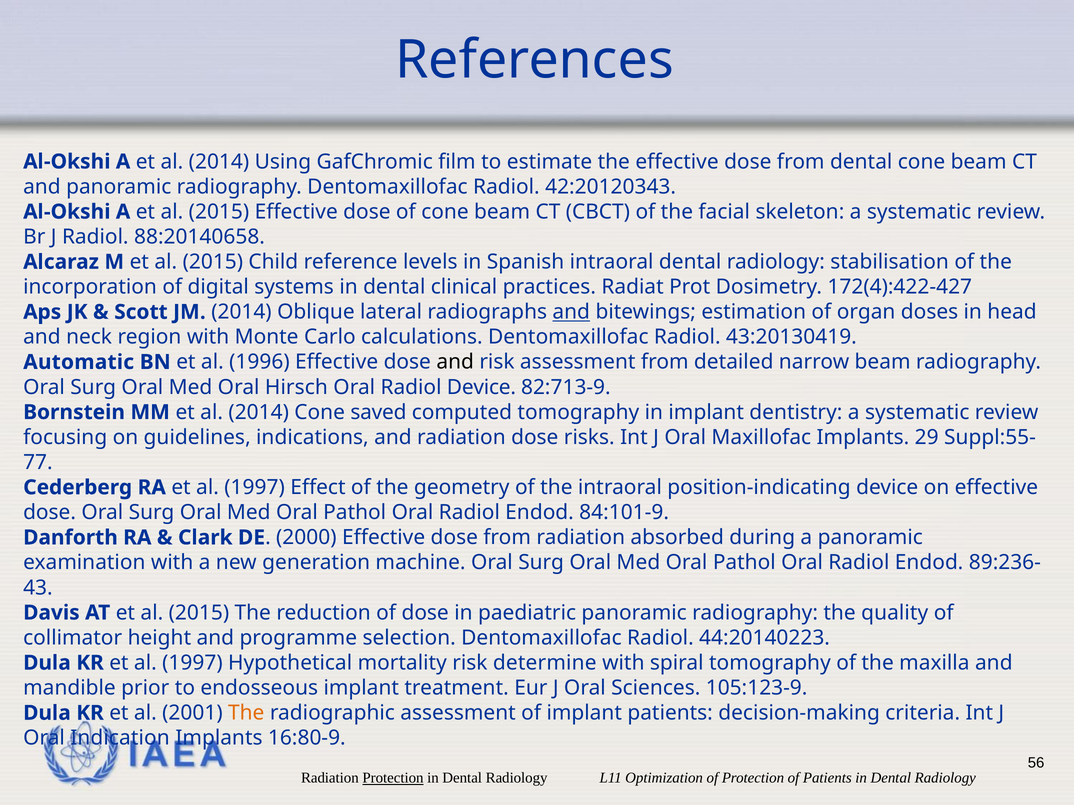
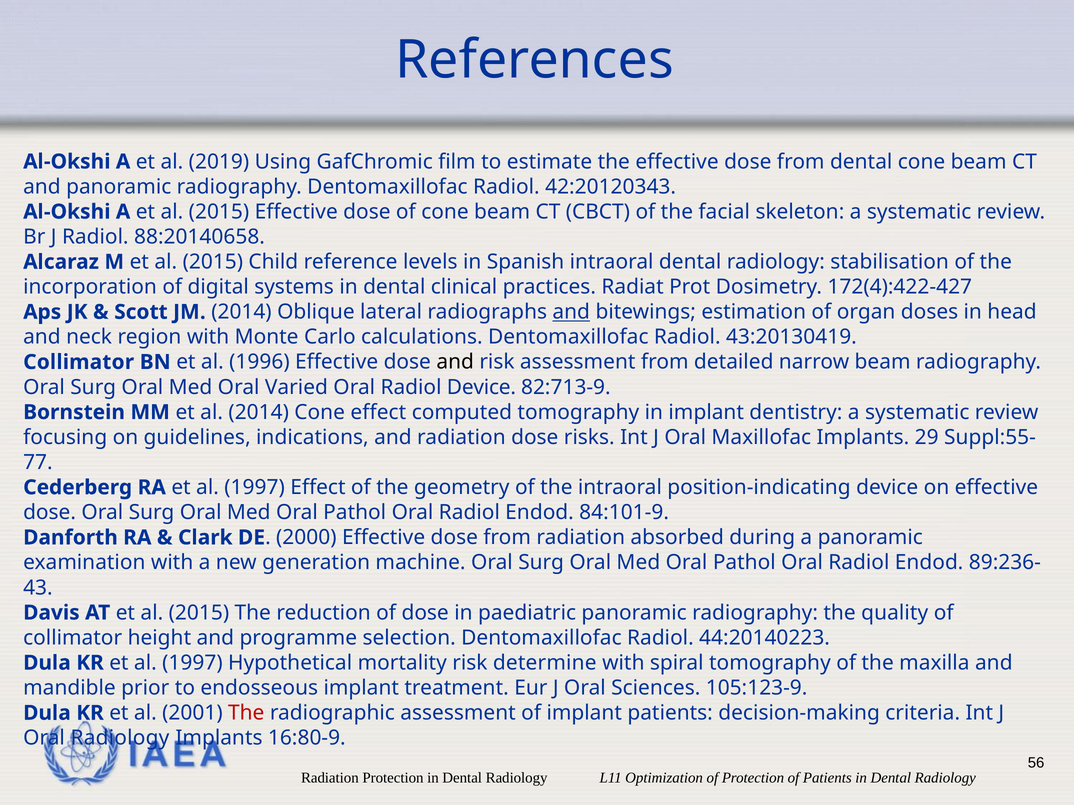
A et al 2014: 2014 -> 2019
Automatic at (79, 362): Automatic -> Collimator
Hirsch: Hirsch -> Varied
Cone saved: saved -> effect
The at (246, 713) colour: orange -> red
Oral Indication: Indication -> Radiology
Protection at (393, 778) underline: present -> none
